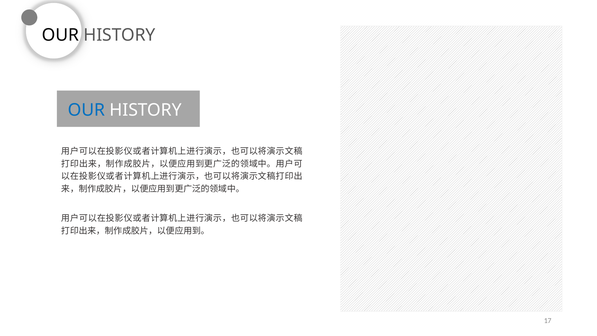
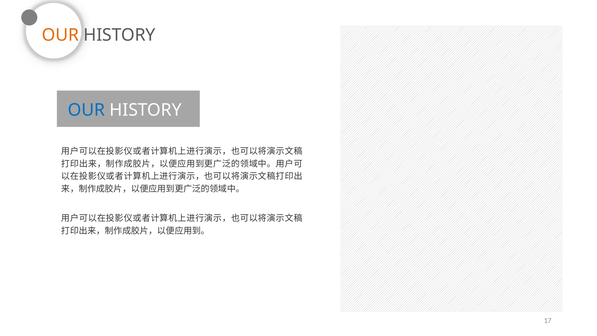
OUR at (60, 35) colour: black -> orange
